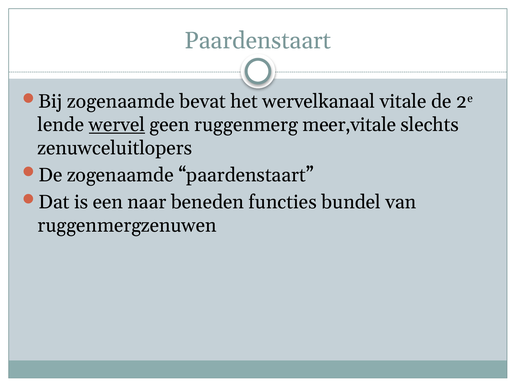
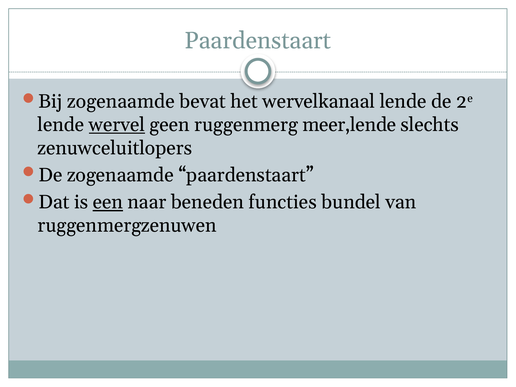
wervelkanaal vitale: vitale -> lende
meer,vitale: meer,vitale -> meer,lende
een underline: none -> present
